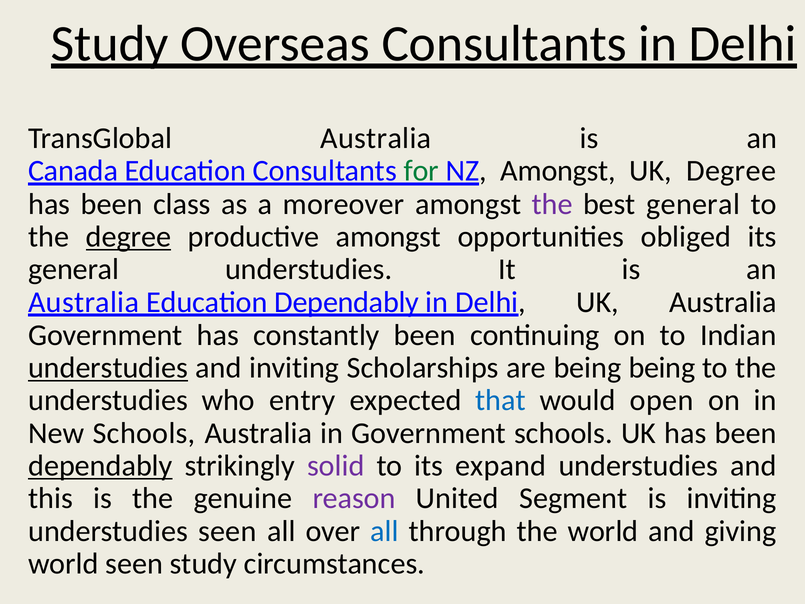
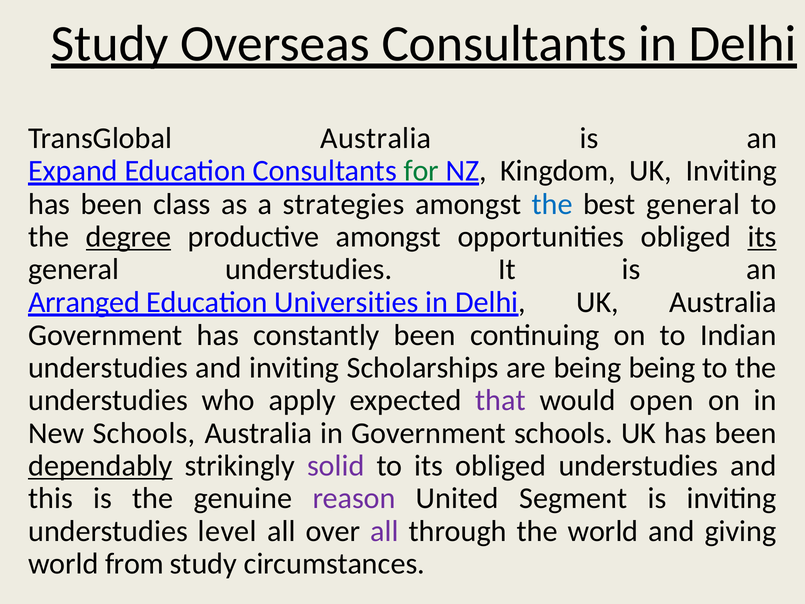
Canada: Canada -> Expand
NZ Amongst: Amongst -> Kingdom
UK Degree: Degree -> Inviting
moreover: moreover -> strategies
the at (552, 204) colour: purple -> blue
its at (762, 237) underline: none -> present
Australia at (84, 302): Australia -> Arranged
Education Dependably: Dependably -> Universities
understudies at (108, 368) underline: present -> none
entry: entry -> apply
that colour: blue -> purple
its expand: expand -> obliged
understudies seen: seen -> level
all at (384, 531) colour: blue -> purple
world seen: seen -> from
